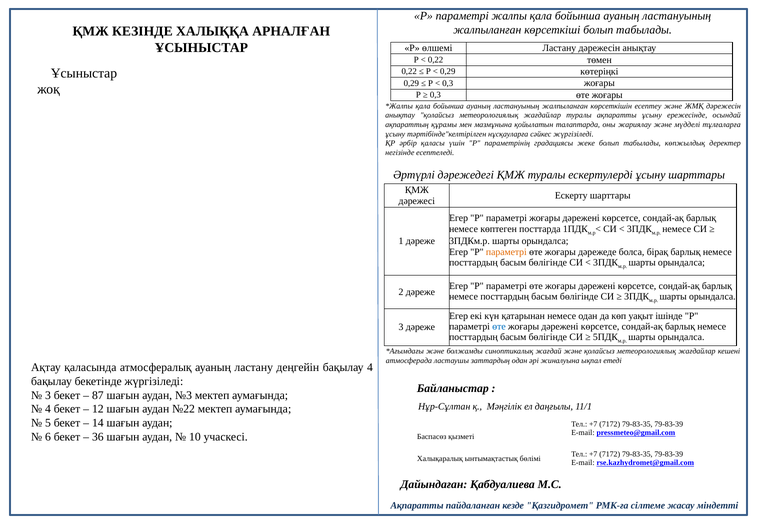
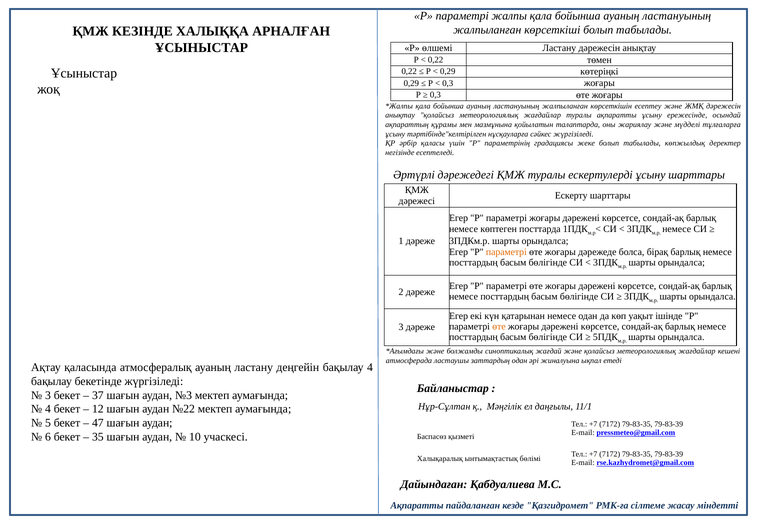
өте at (499, 327) colour: blue -> orange
87: 87 -> 37
14: 14 -> 47
36: 36 -> 35
